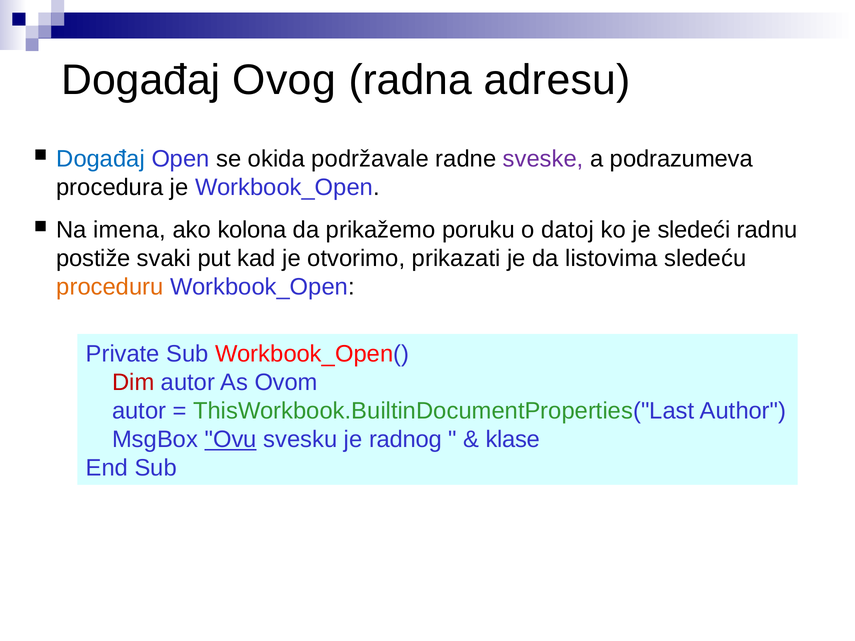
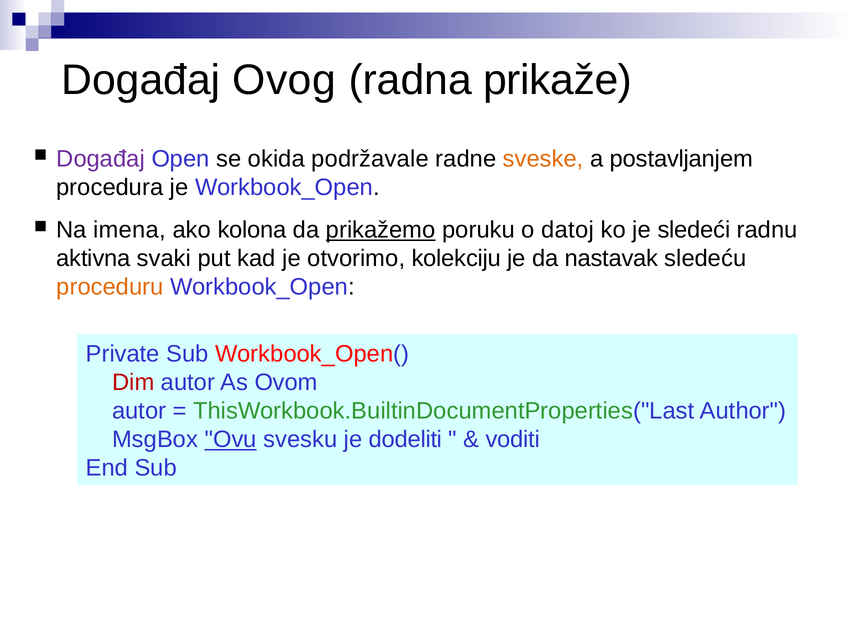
adresu: adresu -> prikaže
Događaj at (101, 159) colour: blue -> purple
sveske colour: purple -> orange
podrazumeva: podrazumeva -> postavljanjem
prikažemo underline: none -> present
postiže: postiže -> aktivna
prikazati: prikazati -> kolekciju
listovima: listovima -> nastavak
radnog: radnog -> dodeliti
klase: klase -> voditi
